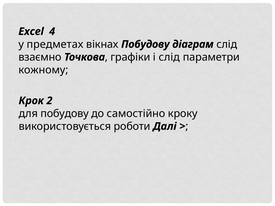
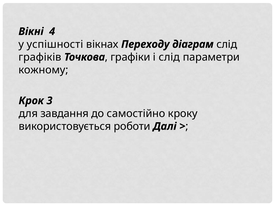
Excel: Excel -> Вікні
предметах: предметах -> успішності
вікнах Побудову: Побудову -> Переходу
взаємно: взаємно -> графіків
2: 2 -> 3
для побудову: побудову -> завдання
